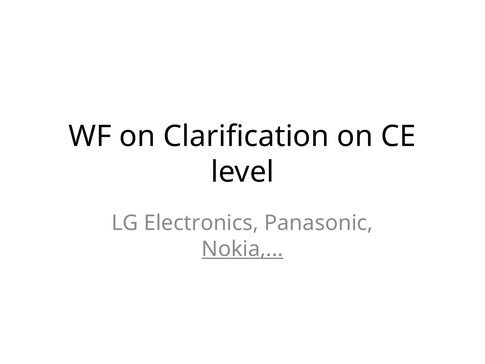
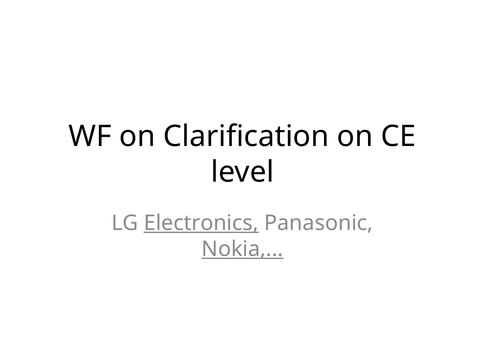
Electronics underline: none -> present
